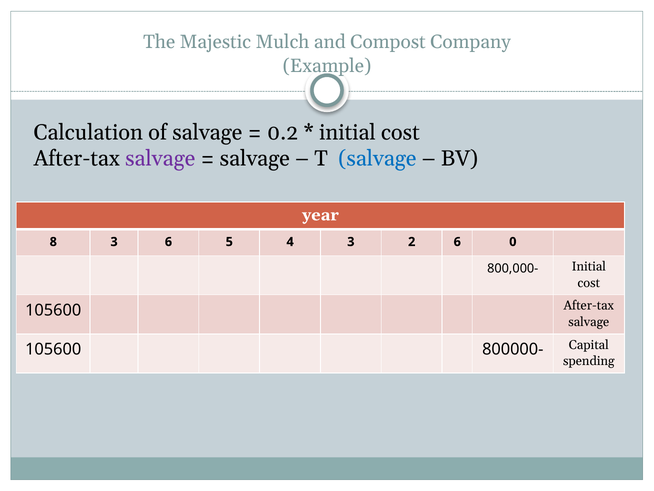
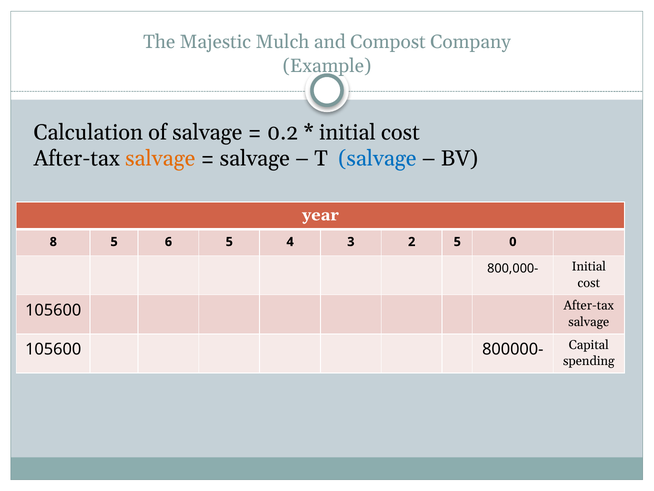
salvage at (160, 158) colour: purple -> orange
8 3: 3 -> 5
2 6: 6 -> 5
